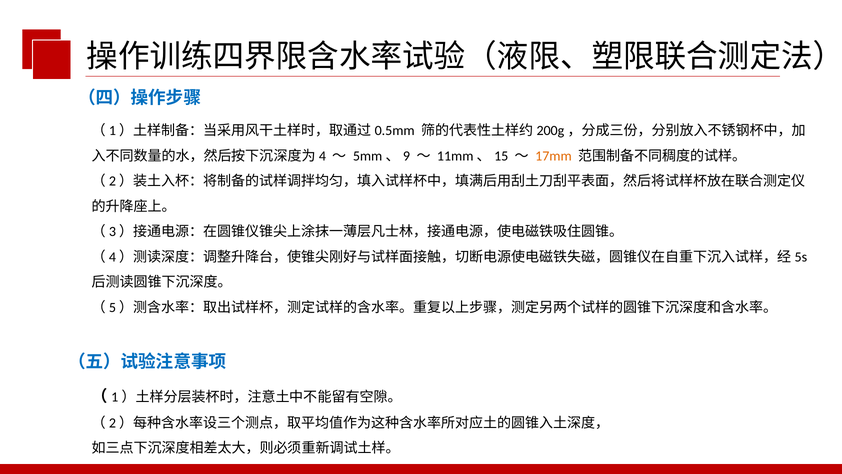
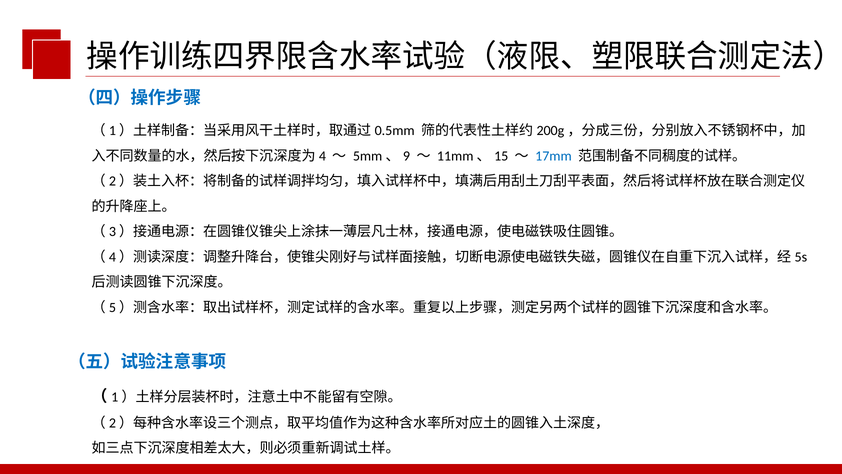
17mm colour: orange -> blue
